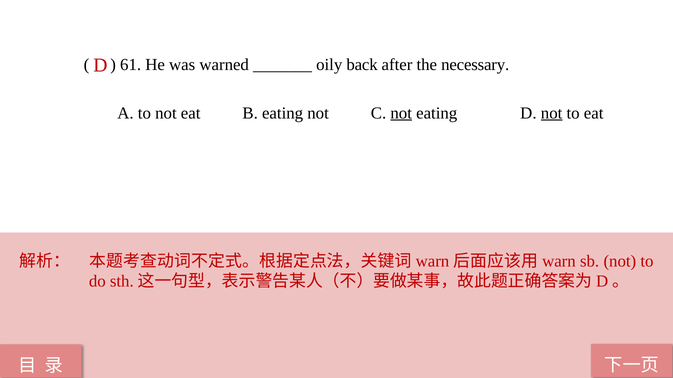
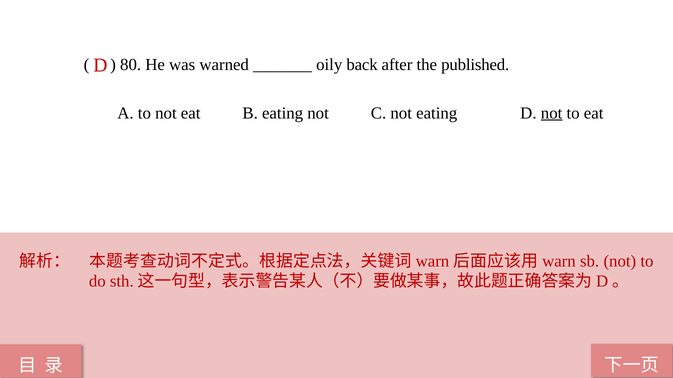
61: 61 -> 80
necessary: necessary -> published
not at (401, 113) underline: present -> none
